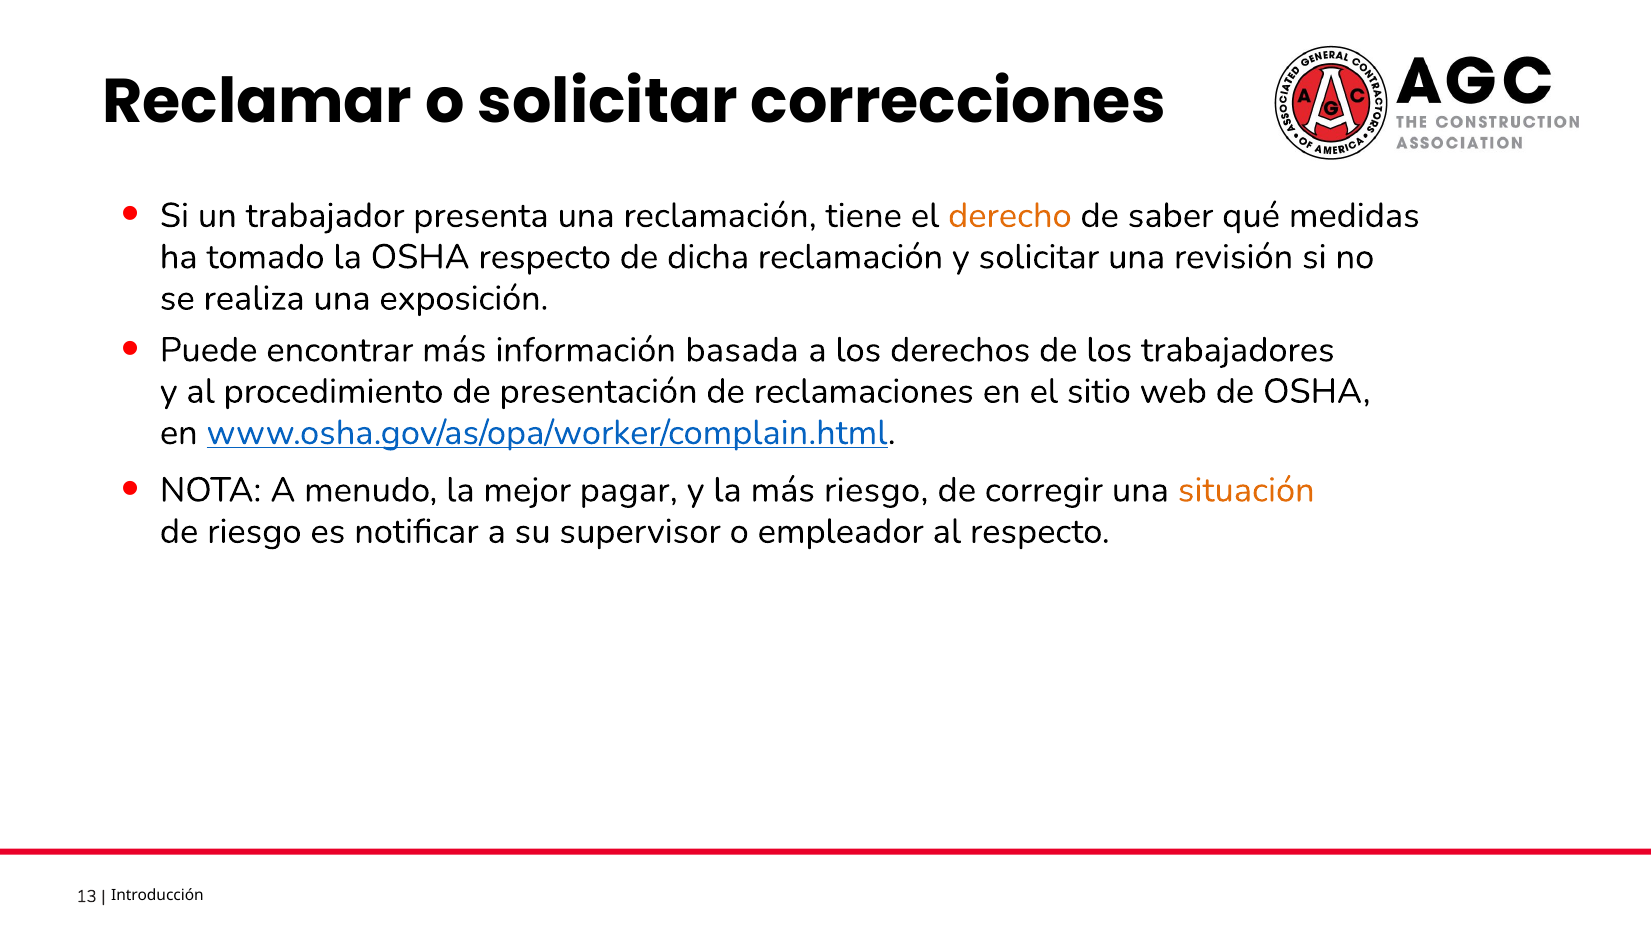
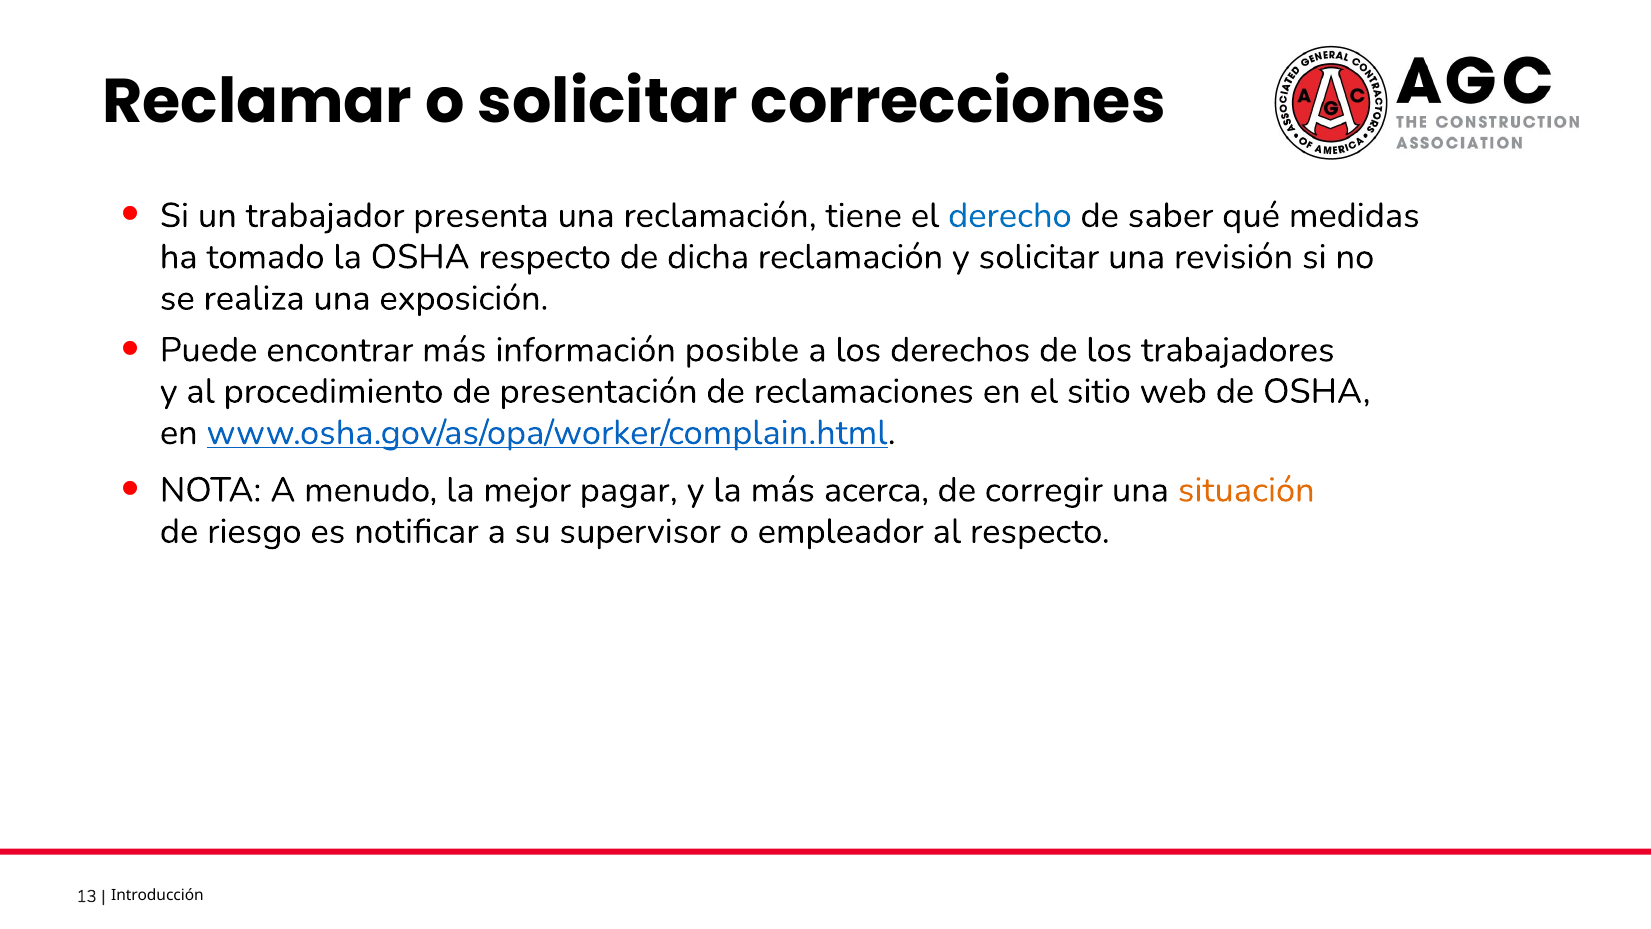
derecho colour: orange -> blue
basada: basada -> posible
más riesgo: riesgo -> acerca
